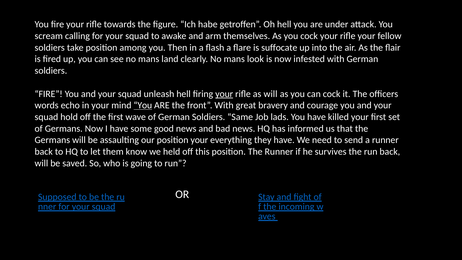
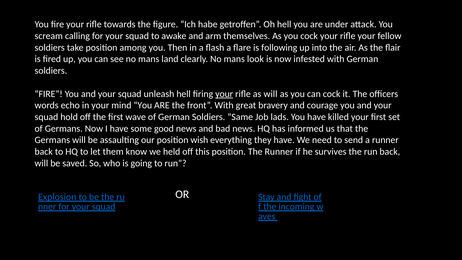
suffocate: suffocate -> following
You at (143, 105) underline: present -> none
position your: your -> wish
Supposed: Supposed -> Explosion
